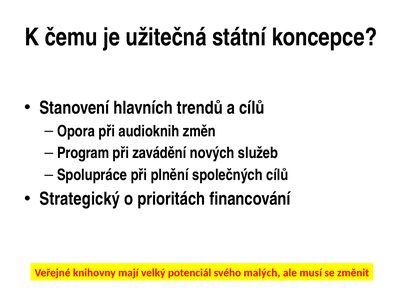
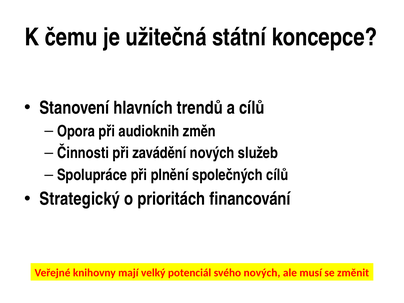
Program: Program -> Činnosti
svého malých: malých -> nových
